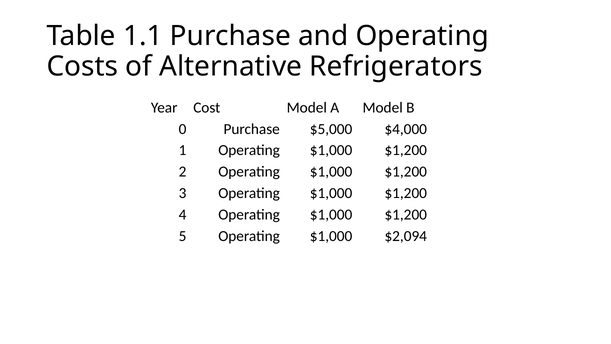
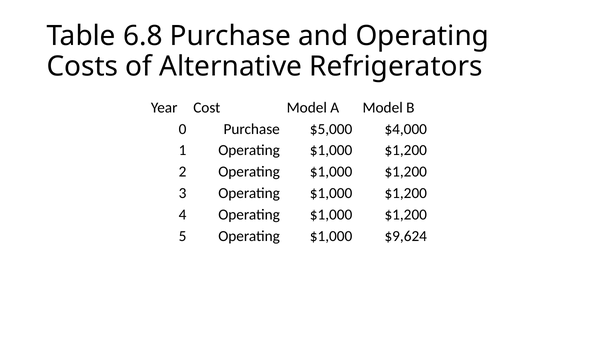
1.1: 1.1 -> 6.8
$2,094: $2,094 -> $9,624
